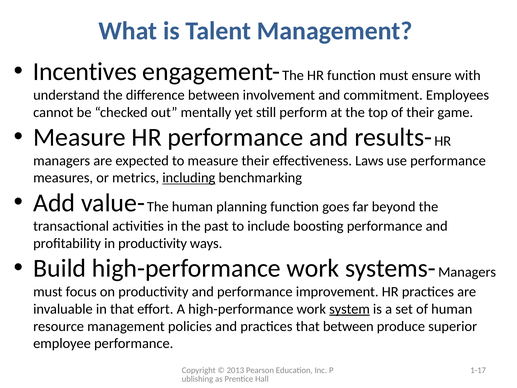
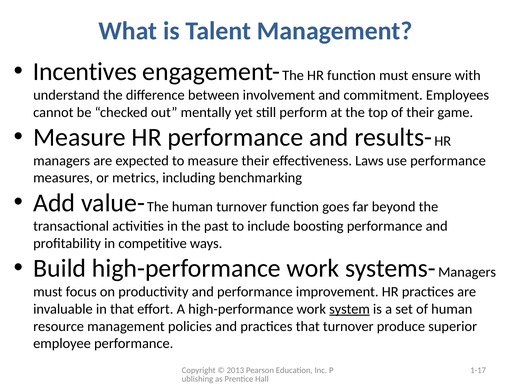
including underline: present -> none
human planning: planning -> turnover
in productivity: productivity -> competitive
that between: between -> turnover
